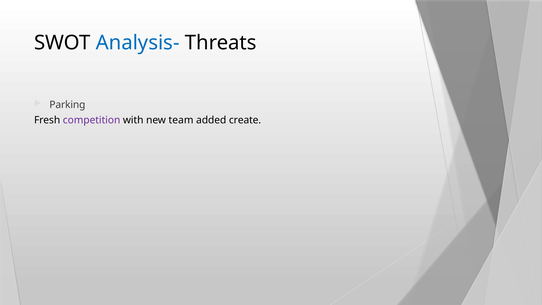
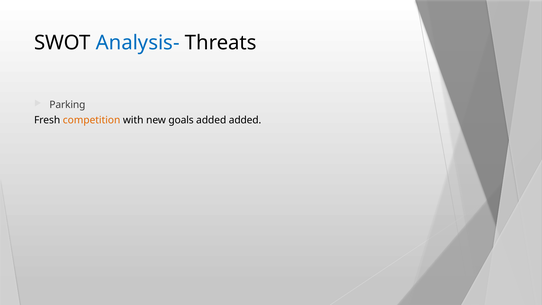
competition colour: purple -> orange
team: team -> goals
added create: create -> added
